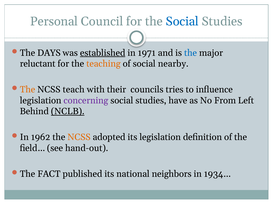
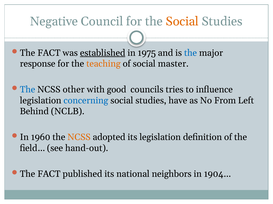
Personal: Personal -> Negative
Social at (182, 21) colour: blue -> orange
DAYS at (49, 53): DAYS -> FACT
1971: 1971 -> 1975
reluctant: reluctant -> response
nearby: nearby -> master
The at (28, 90) colour: orange -> blue
teach: teach -> other
their: their -> good
concerning colour: purple -> blue
NCLB underline: present -> none
1962: 1962 -> 1960
1934…: 1934… -> 1904…
